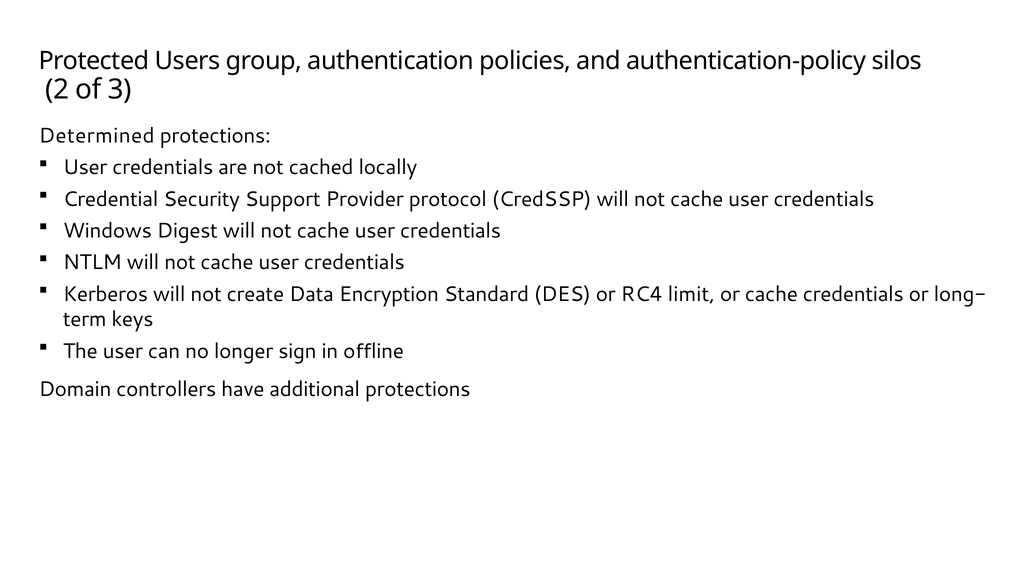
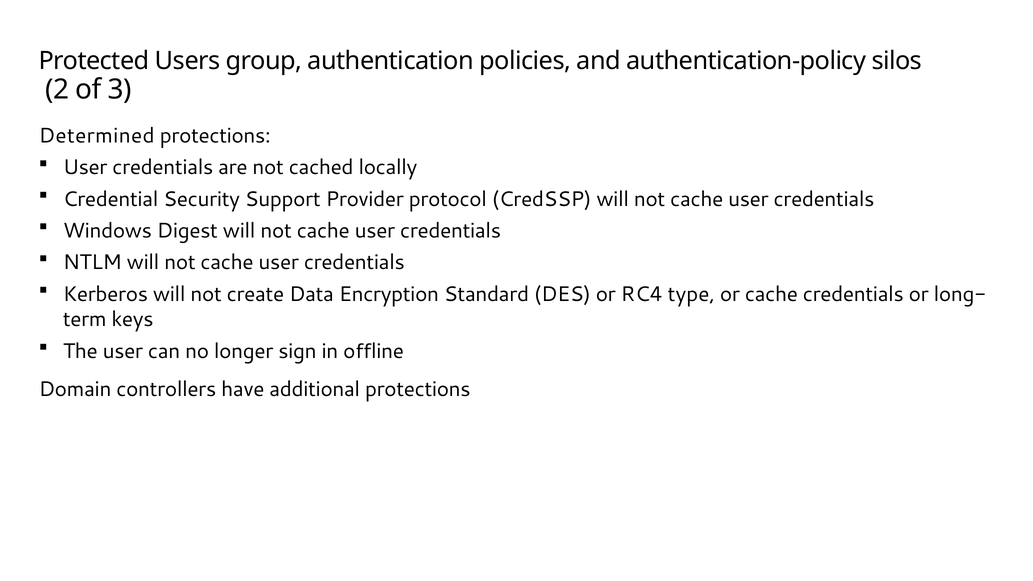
limit: limit -> type
